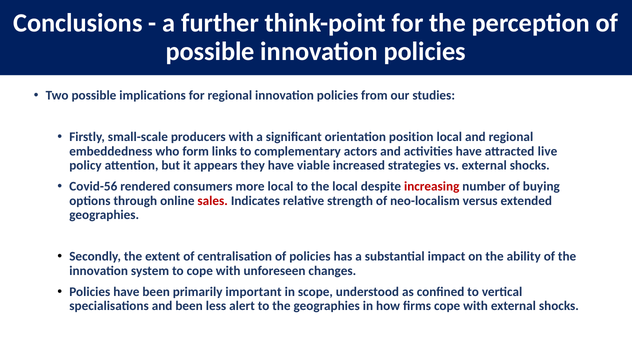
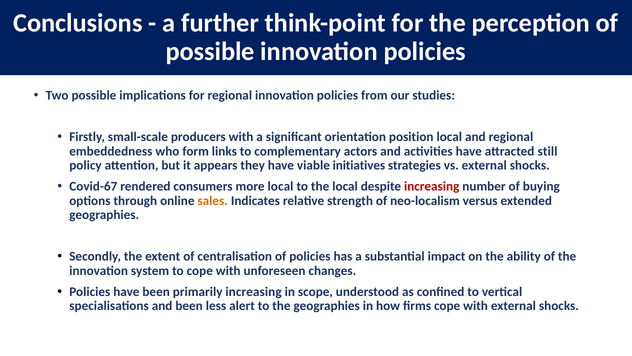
live: live -> still
increased: increased -> initiatives
Covid-56: Covid-56 -> Covid-67
sales colour: red -> orange
primarily important: important -> increasing
